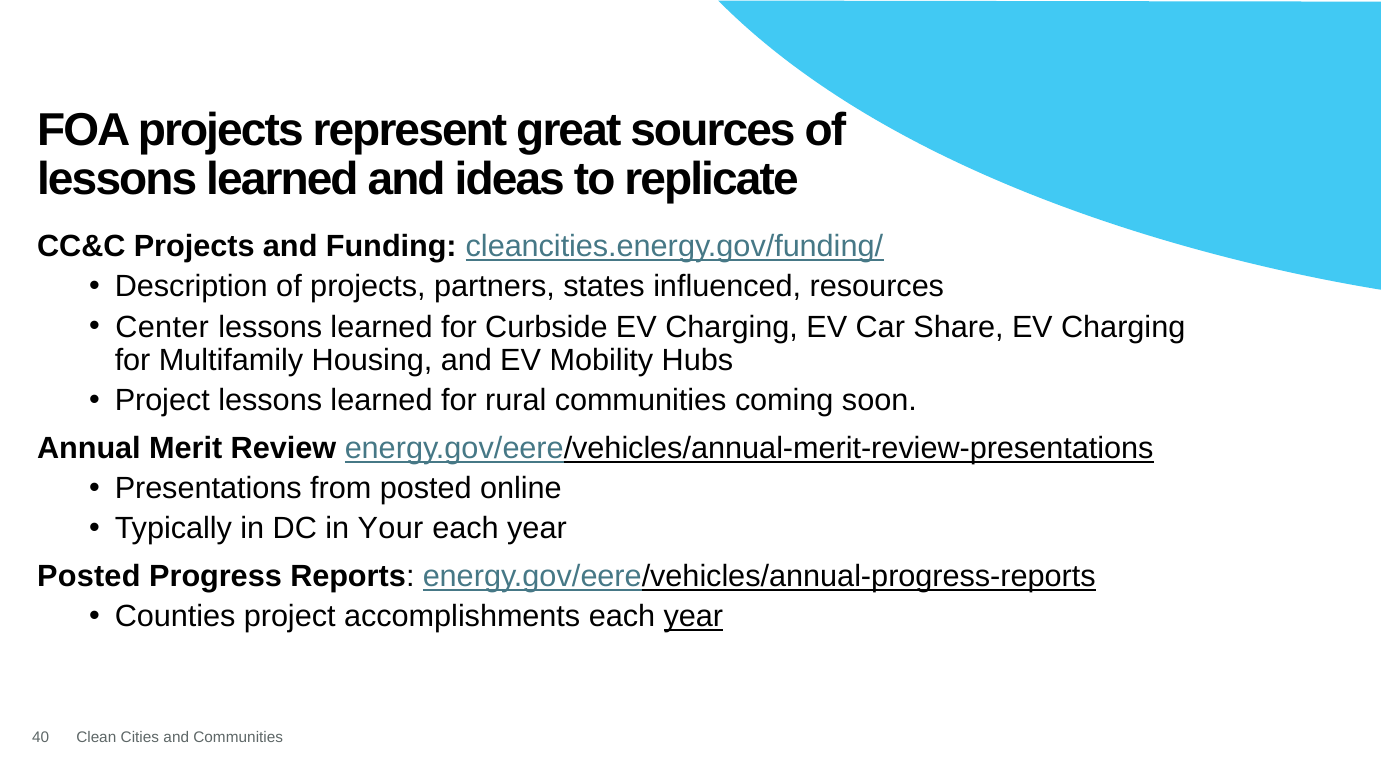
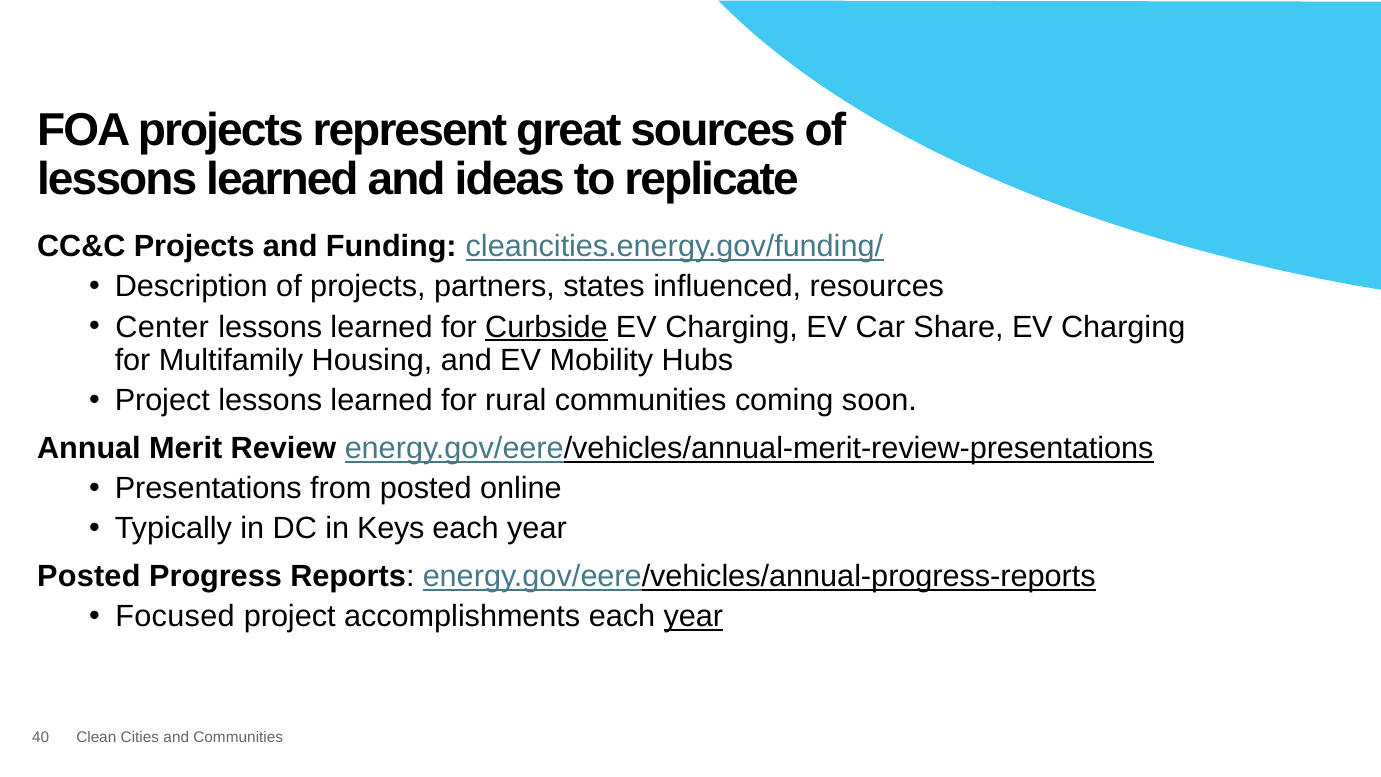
Curbside underline: none -> present
Your: Your -> Keys
Counties: Counties -> Focused
